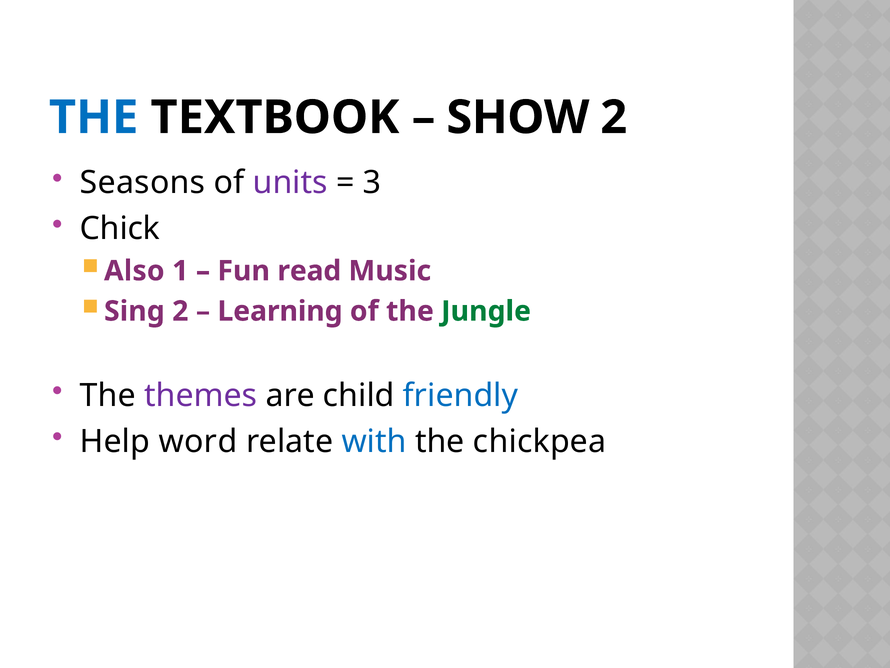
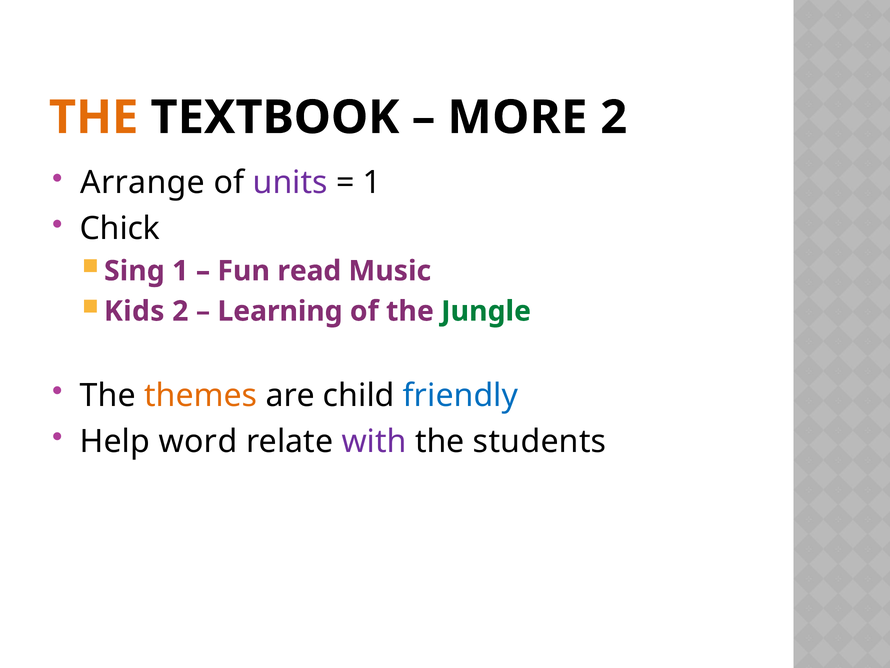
THE at (94, 117) colour: blue -> orange
SHOW: SHOW -> MORE
Seasons: Seasons -> Arrange
3 at (372, 183): 3 -> 1
Also: Also -> Sing
Sing: Sing -> Kids
themes colour: purple -> orange
with colour: blue -> purple
chickpea: chickpea -> students
